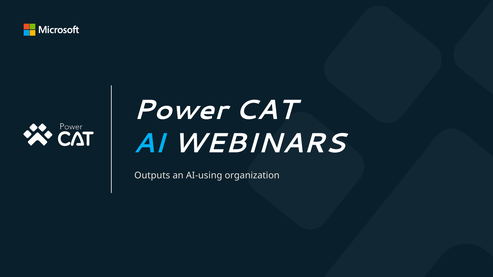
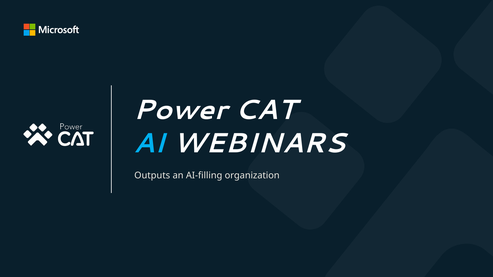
AI-using: AI-using -> AI-filling
